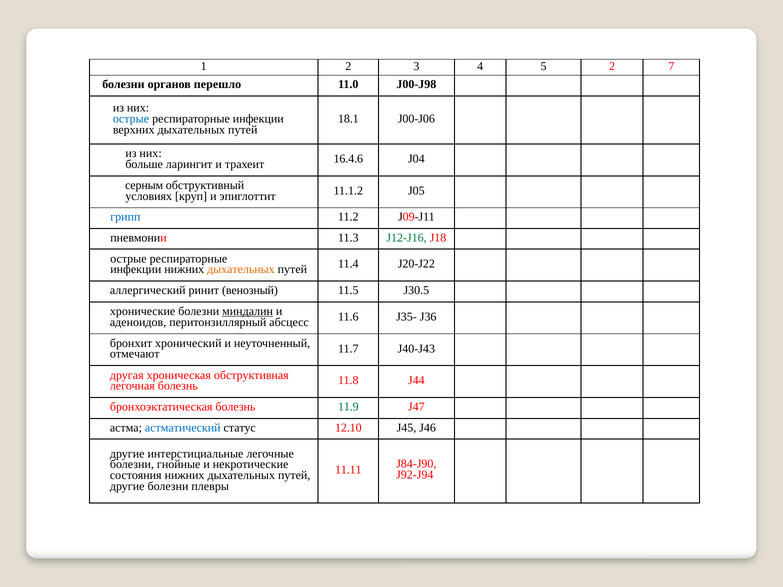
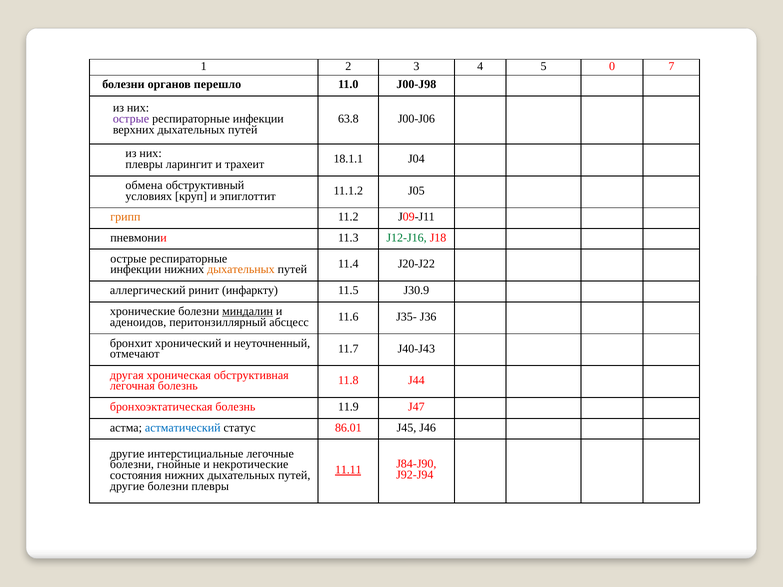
5 2: 2 -> 0
острые at (131, 119) colour: blue -> purple
18.1: 18.1 -> 63.8
больше at (144, 164): больше -> плевры
16.4.6: 16.4.6 -> 18.1.1
серным: серным -> обмена
грипп colour: blue -> orange
венозный: венозный -> инфаркту
J30.5: J30.5 -> J30.9
11.9 colour: green -> black
12.10: 12.10 -> 86.01
11.11 underline: none -> present
